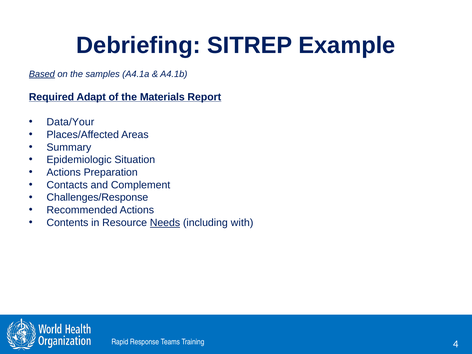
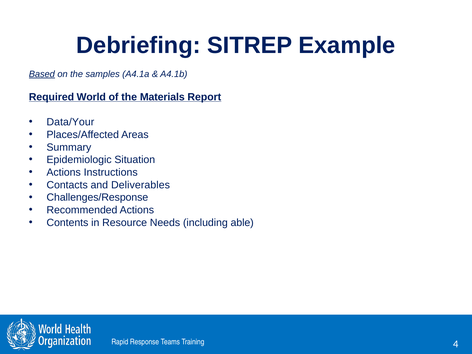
Adapt: Adapt -> World
Preparation: Preparation -> Instructions
Complement: Complement -> Deliverables
Needs underline: present -> none
with: with -> able
